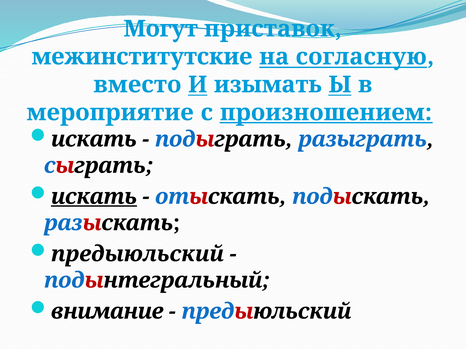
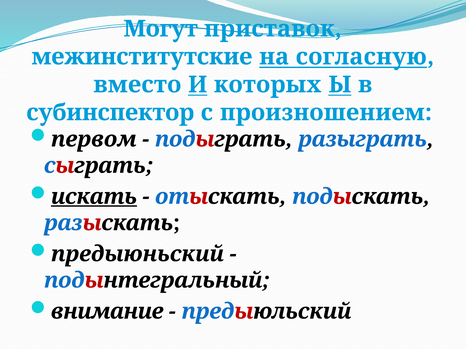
изымать: изымать -> которых
мероприятие: мероприятие -> субинспектор
произношением underline: present -> none
искать at (94, 139): искать -> первом
предыюльский at (137, 254): предыюльский -> предыюньский
